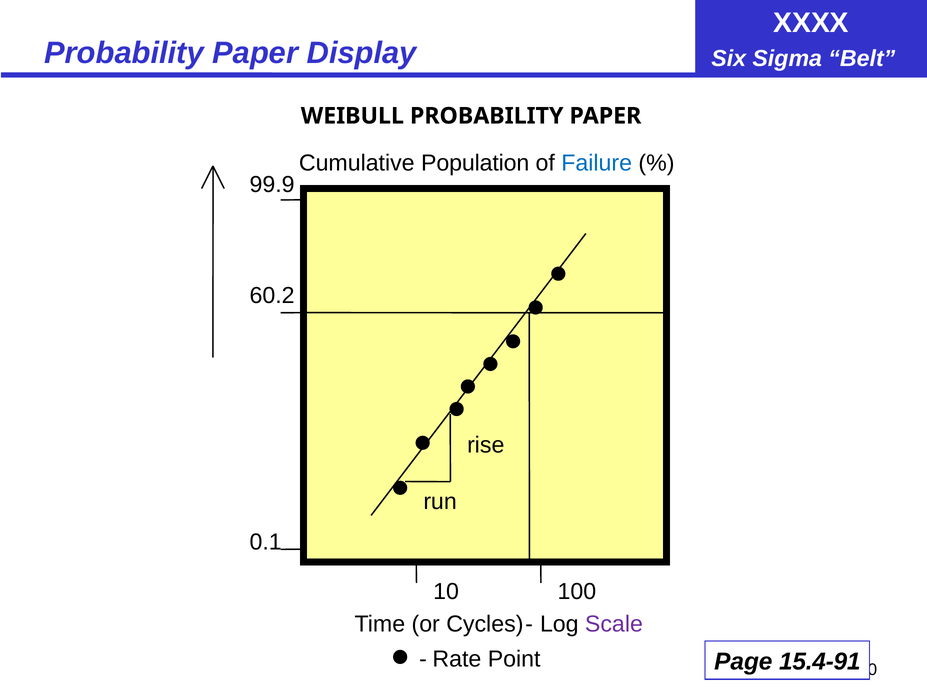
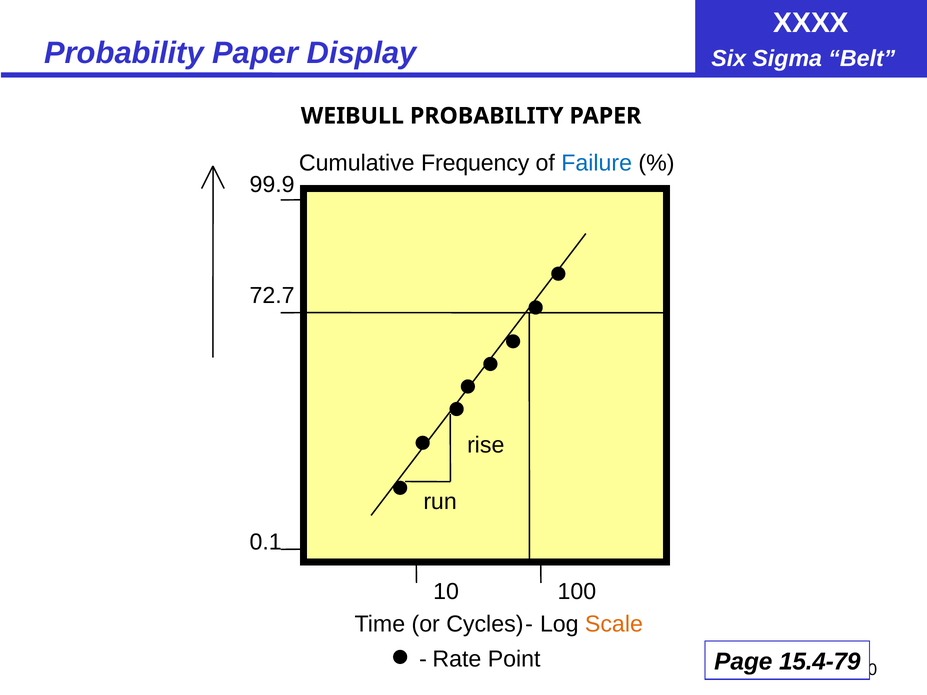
Population: Population -> Frequency
60.2: 60.2 -> 72.7
Scale colour: purple -> orange
15.4-91: 15.4-91 -> 15.4-79
